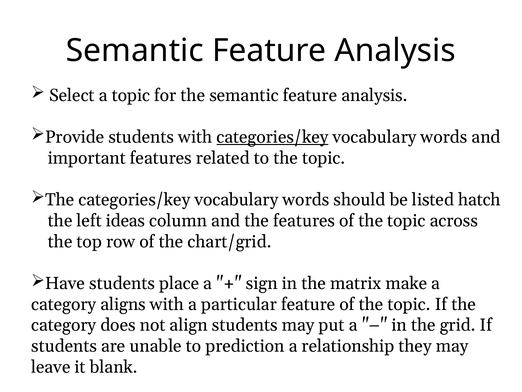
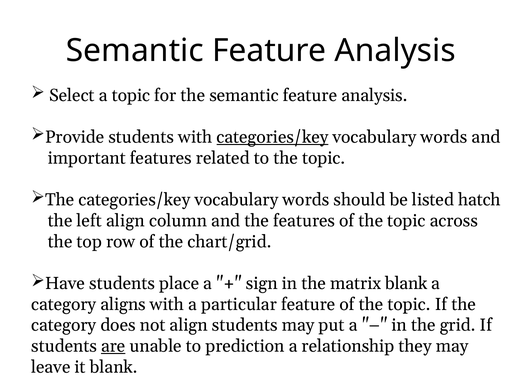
left ideas: ideas -> align
matrix make: make -> blank
are underline: none -> present
